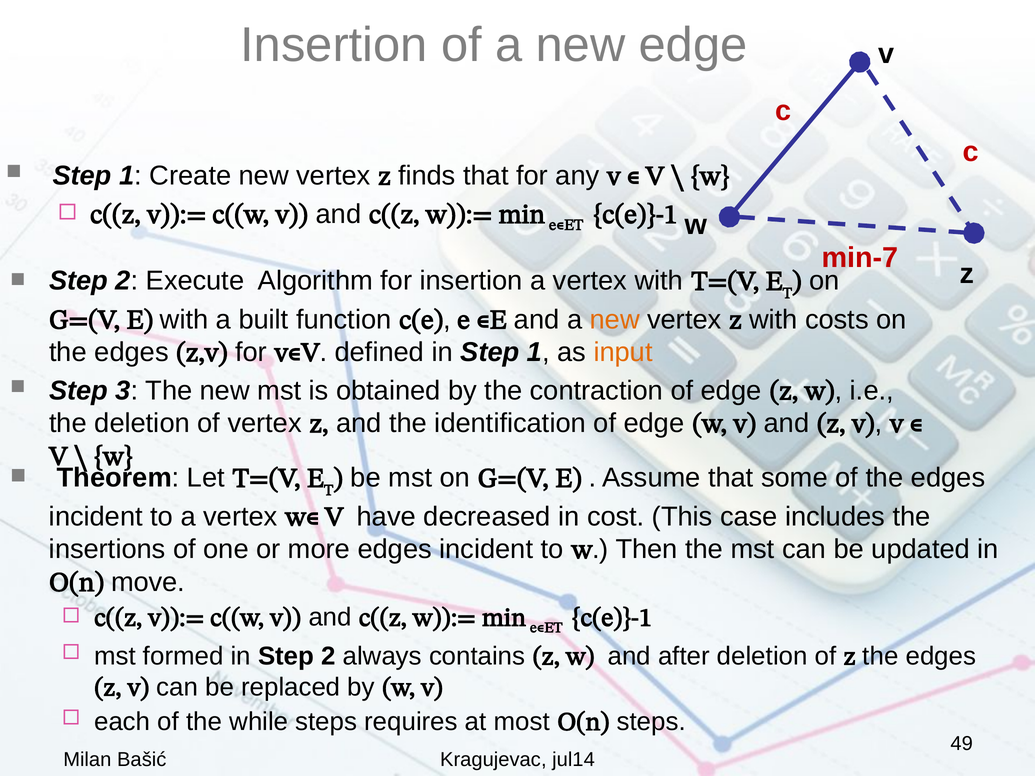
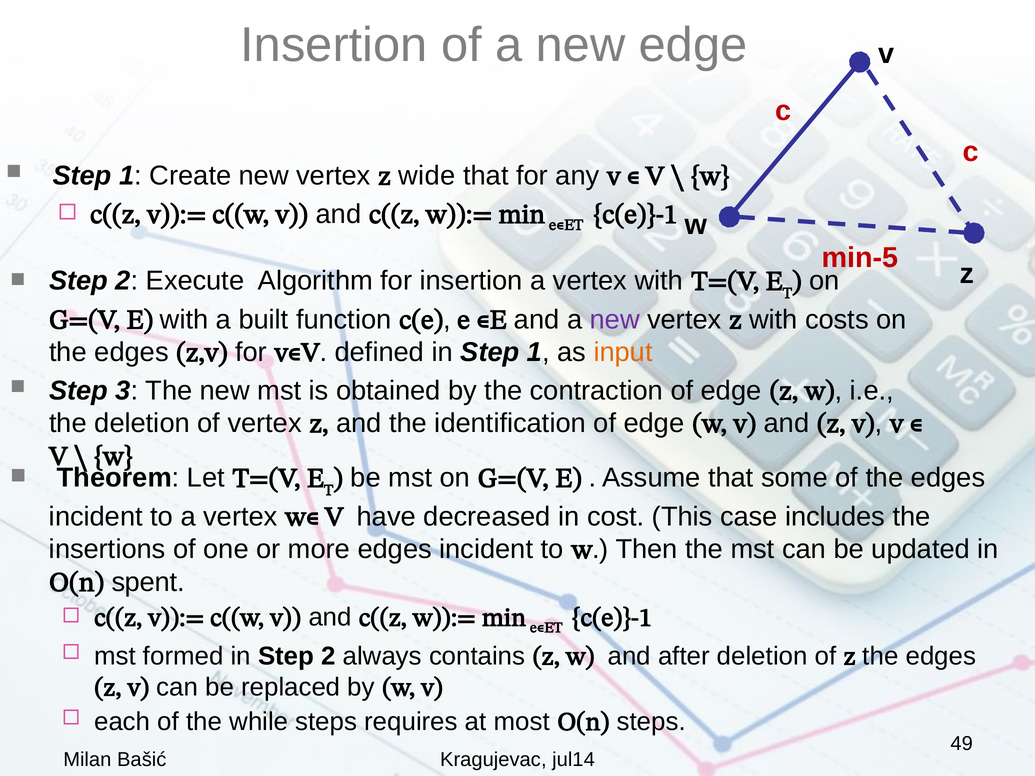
finds: finds -> wide
min-7: min-7 -> min-5
new at (615, 320) colour: orange -> purple
move: move -> spent
